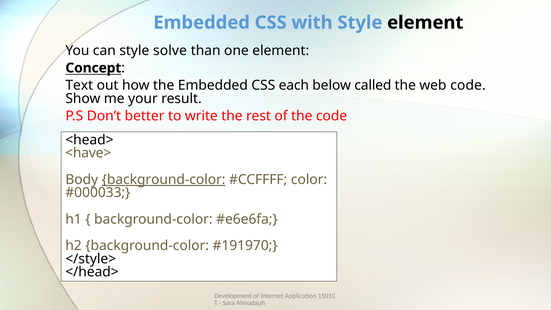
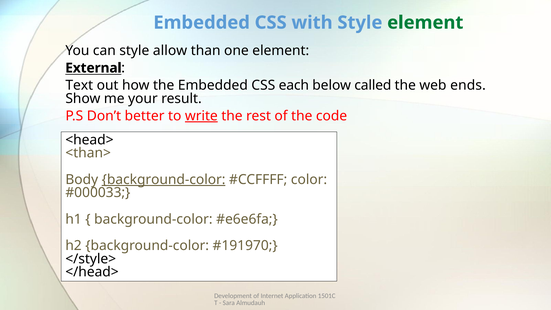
element at (425, 23) colour: black -> green
solve: solve -> allow
Concept: Concept -> External
web code: code -> ends
write underline: none -> present
<have>: <have> -> <than>
